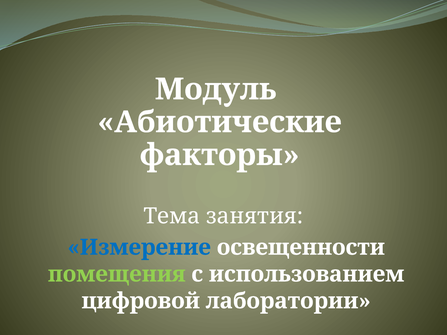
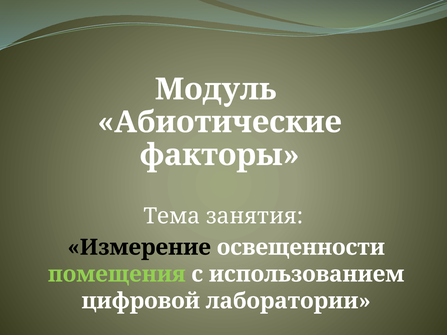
Измерение colour: blue -> black
